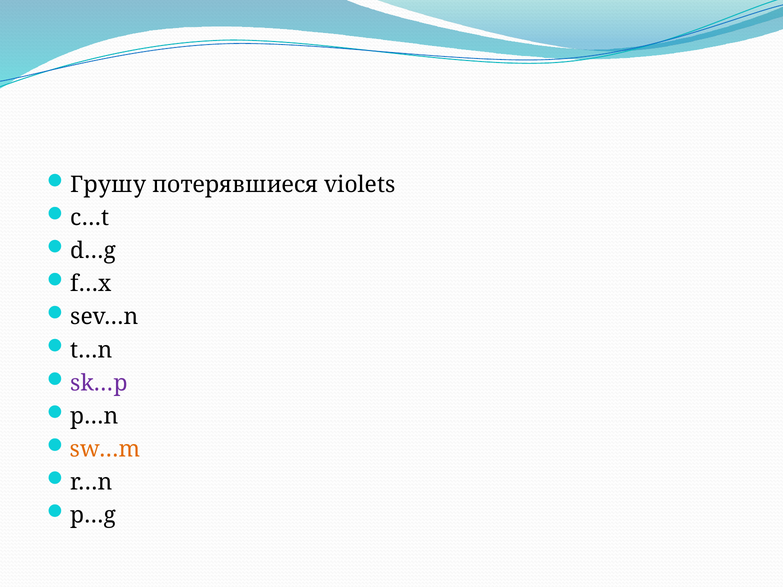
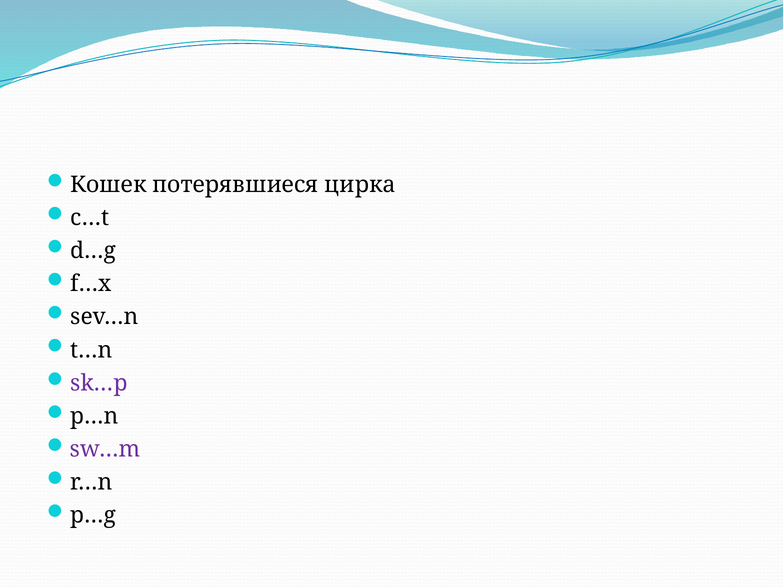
Грушу: Грушу -> Кошек
violets: violets -> цирка
sw…m colour: orange -> purple
